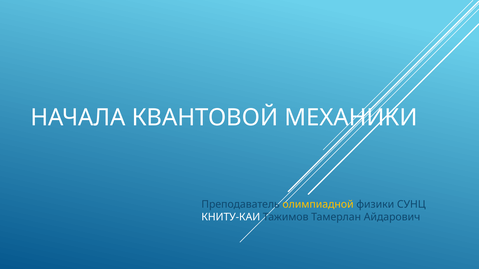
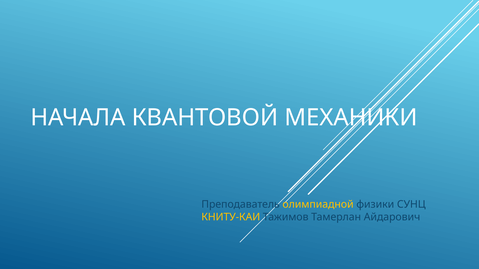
КНИТУ-КАИ colour: white -> yellow
